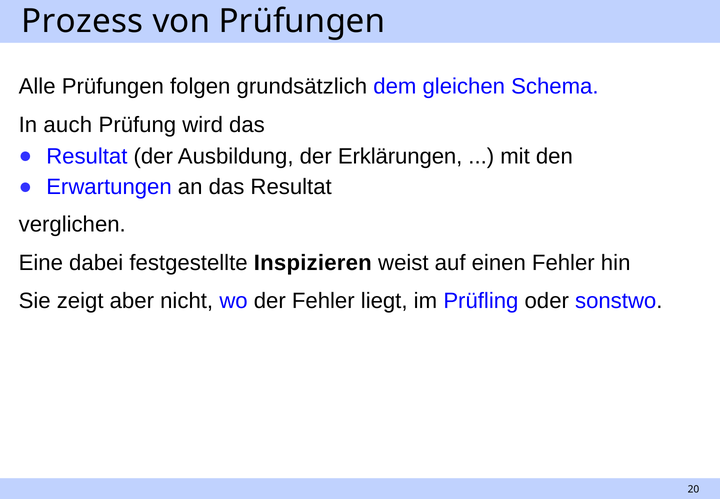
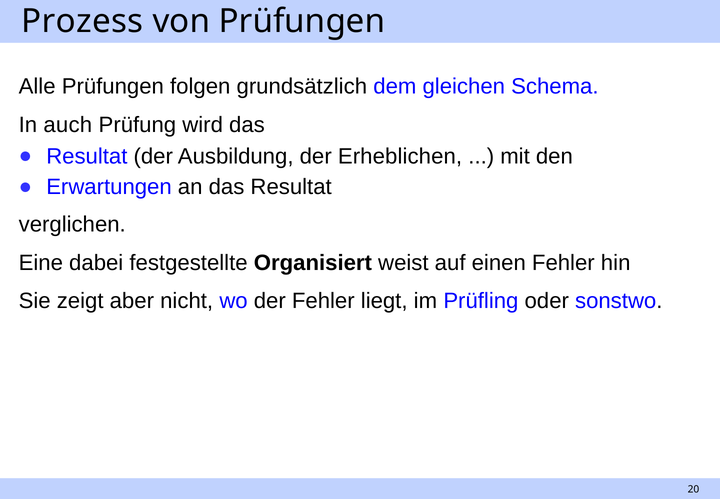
Erklärungen: Erklärungen -> Erheblichen
Inspizieren: Inspizieren -> Organisiert
